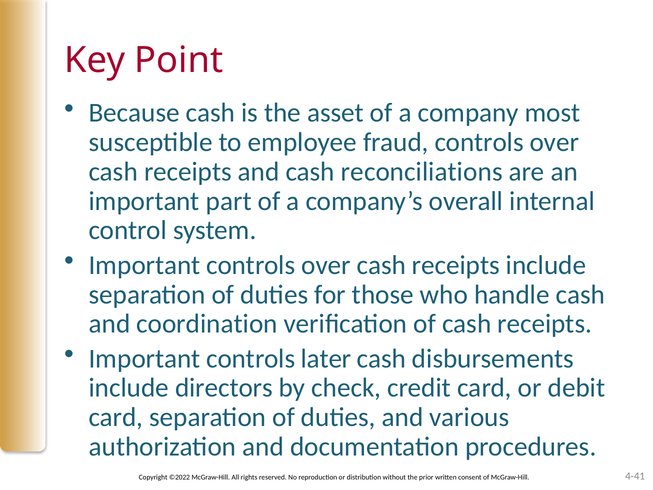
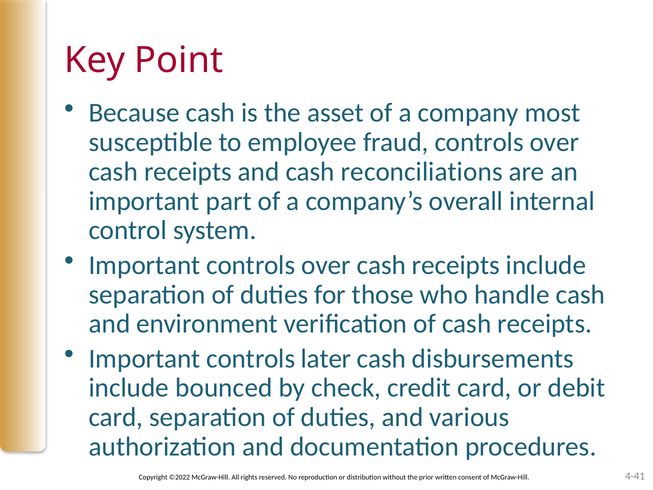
coordination: coordination -> environment
directors: directors -> bounced
